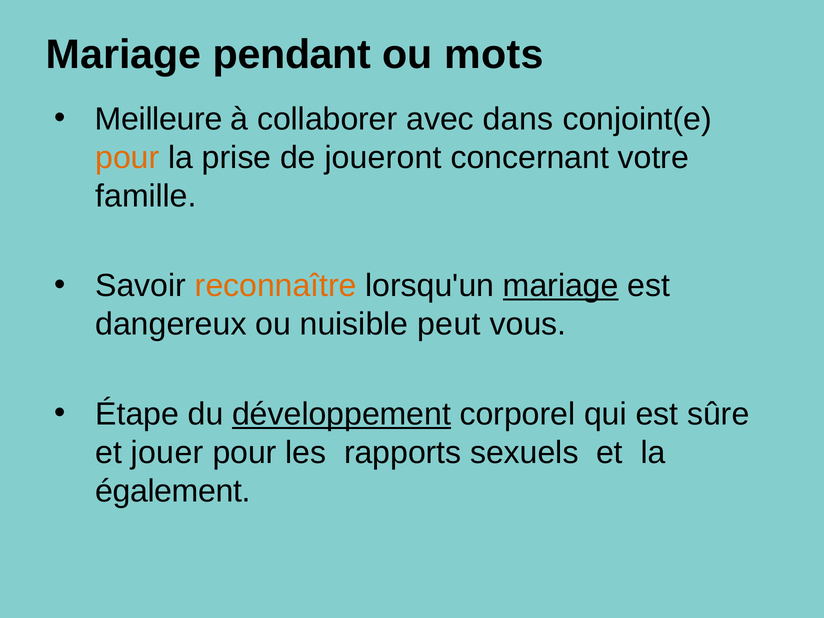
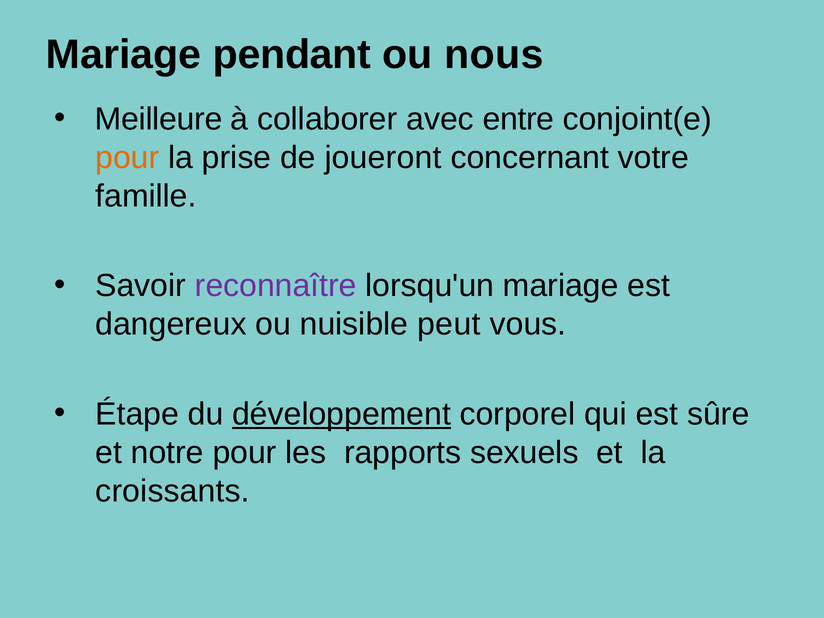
mots: mots -> nous
dans: dans -> entre
reconnaître colour: orange -> purple
mariage at (561, 286) underline: present -> none
jouer: jouer -> notre
également: également -> croissants
